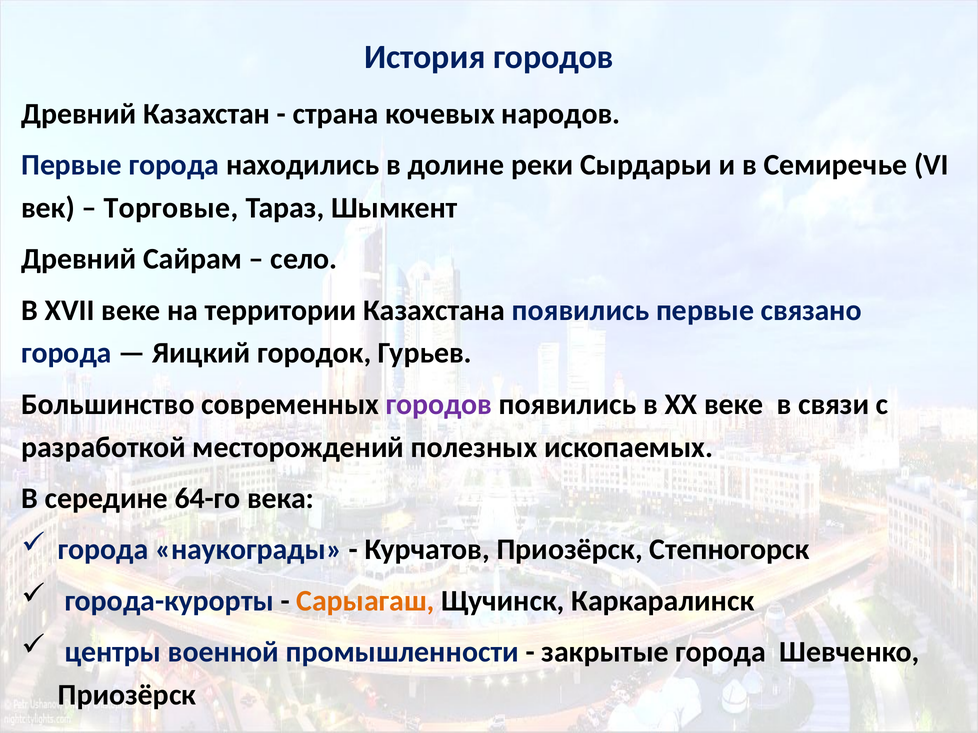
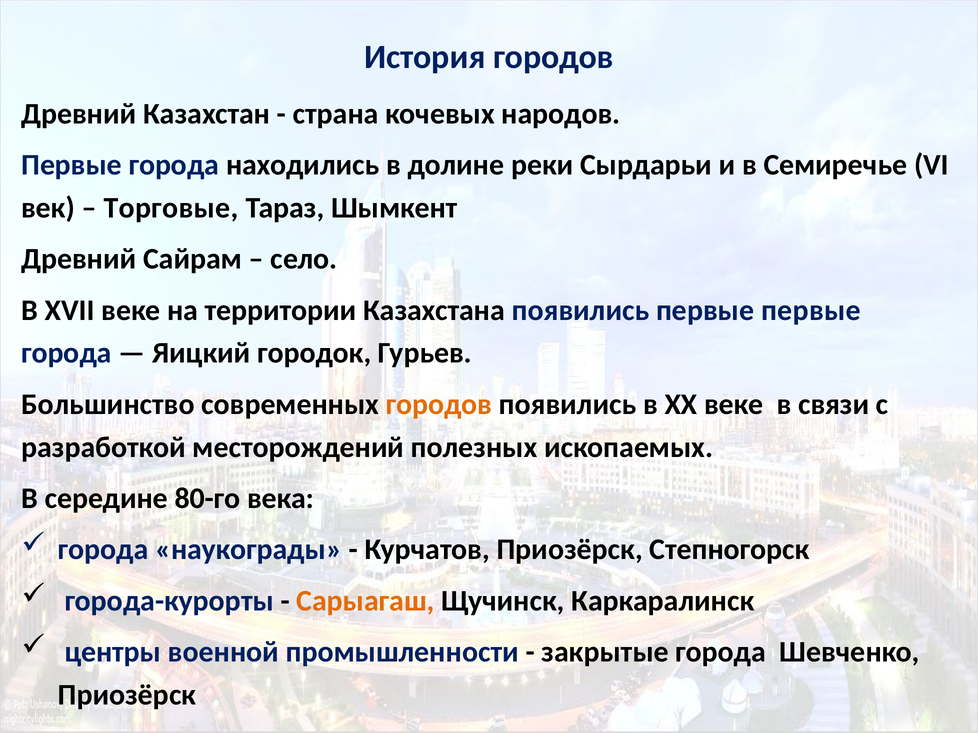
первые связано: связано -> первые
городов at (439, 405) colour: purple -> orange
64-го: 64-го -> 80-го
